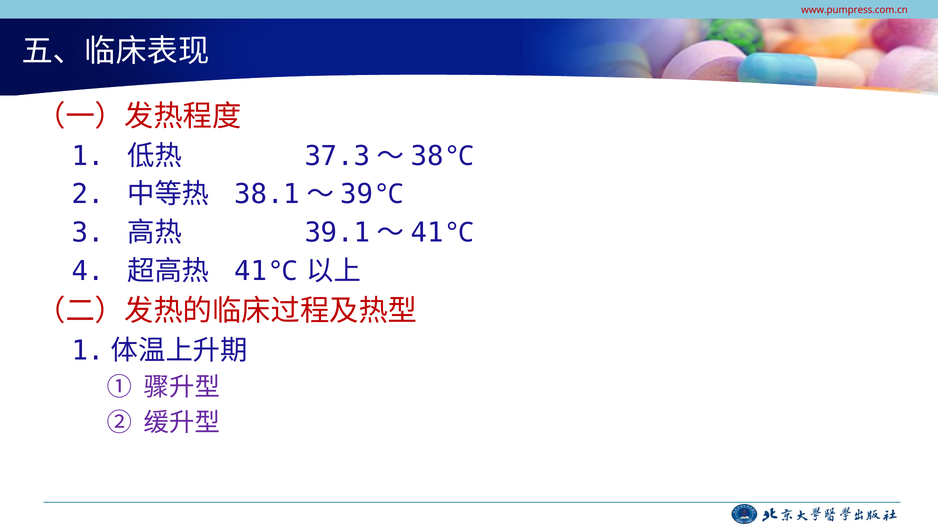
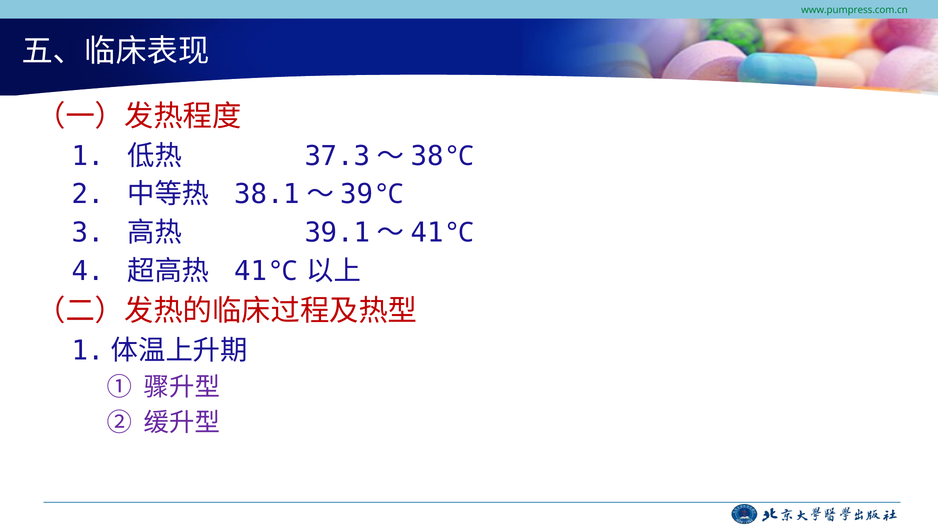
www.pumpress.com.cn colour: red -> green
